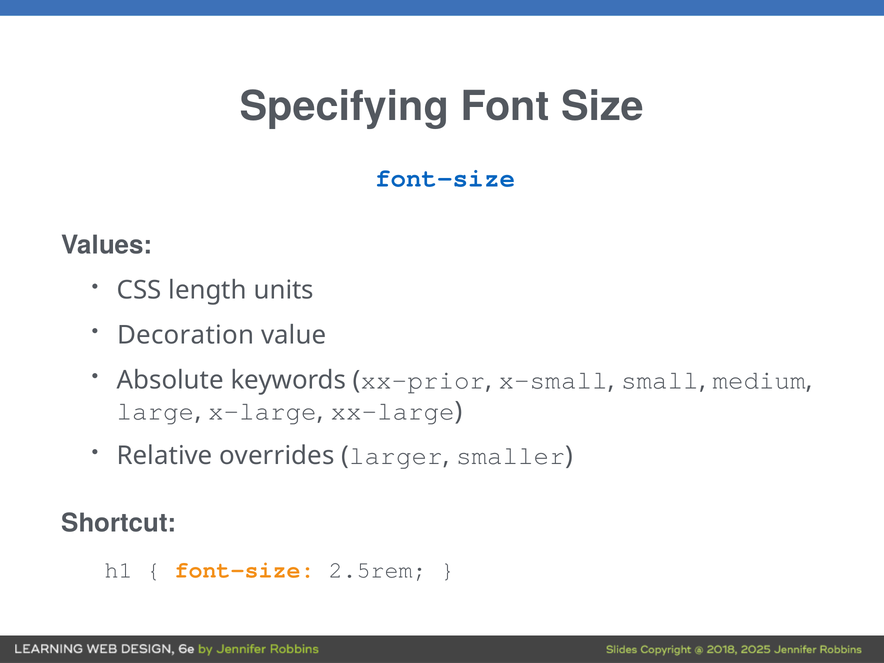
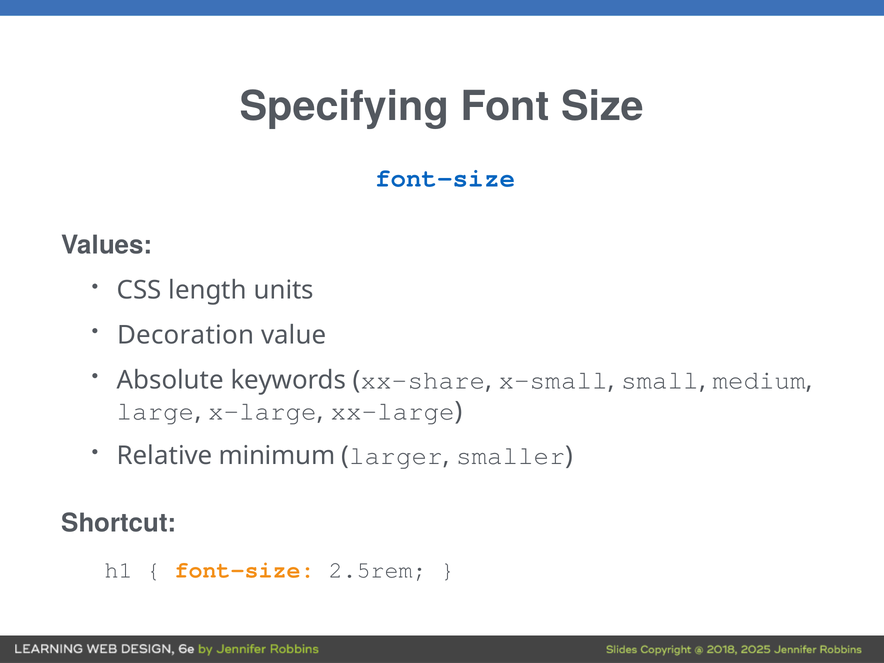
xx-prior: xx-prior -> xx-share
overrides: overrides -> minimum
